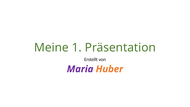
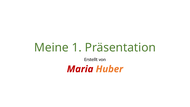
Maria colour: purple -> red
